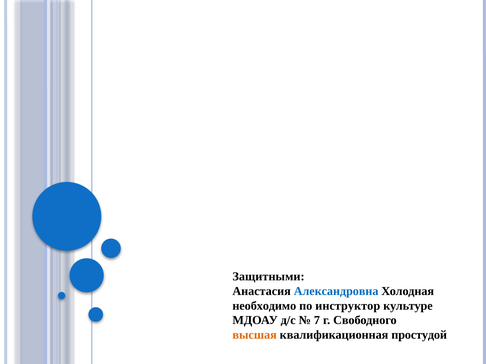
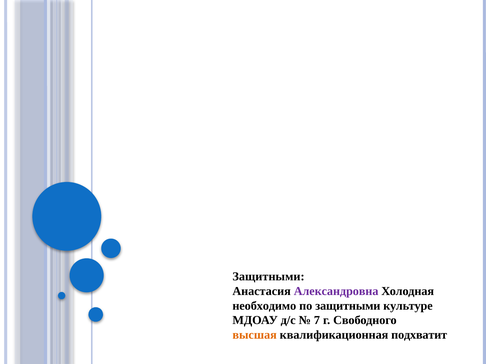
Александровна colour: blue -> purple
по инструктор: инструктор -> защитными
простудой: простудой -> подхватит
